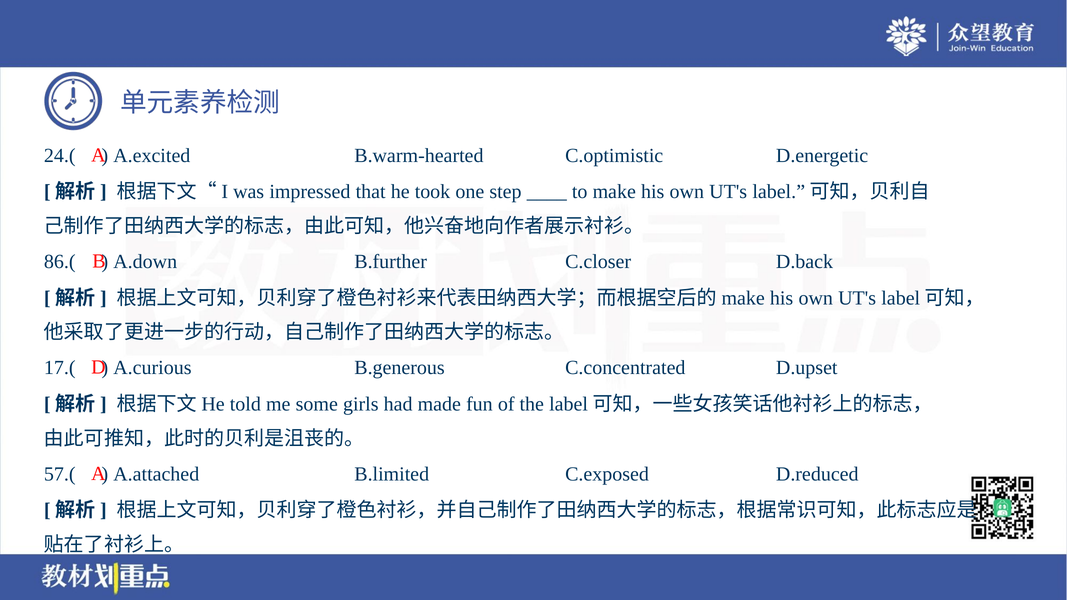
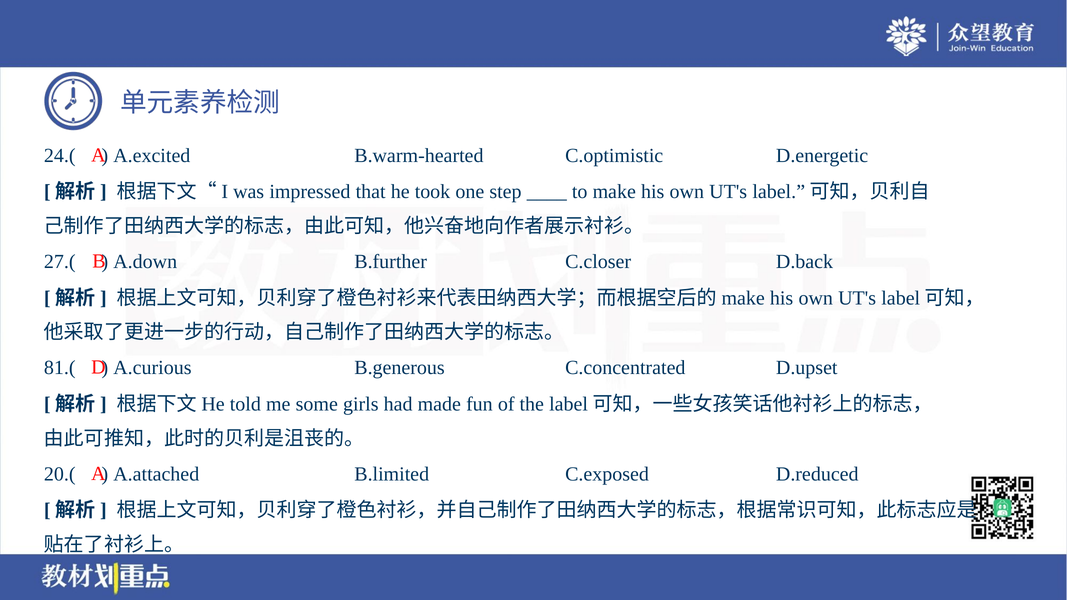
86.(: 86.( -> 27.(
17.(: 17.( -> 81.(
57.(: 57.( -> 20.(
